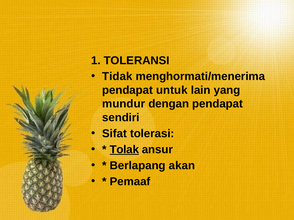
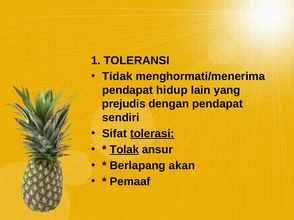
untuk: untuk -> hidup
mundur: mundur -> prejudis
tolerasi underline: none -> present
